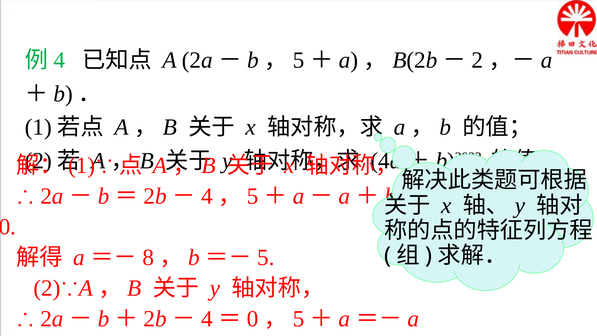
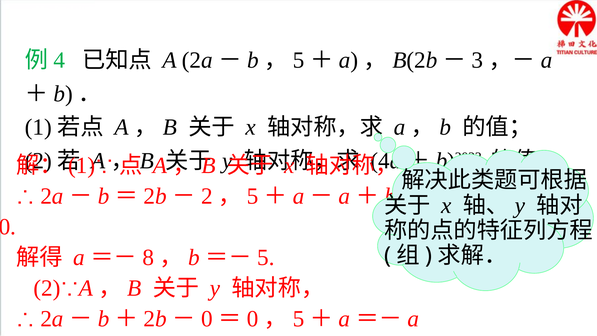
2 at (477, 60): 2 -> 3
4 at (207, 196): 4 -> 2
4 at (207, 319): 4 -> 0
